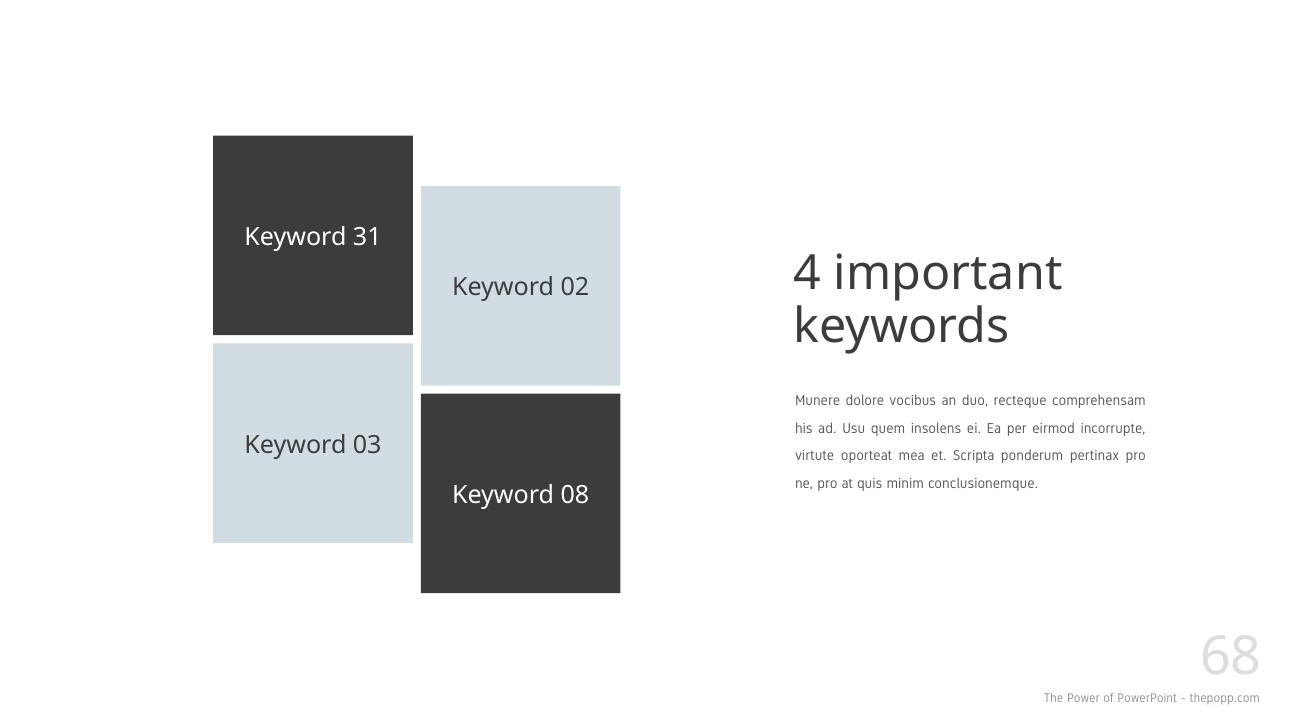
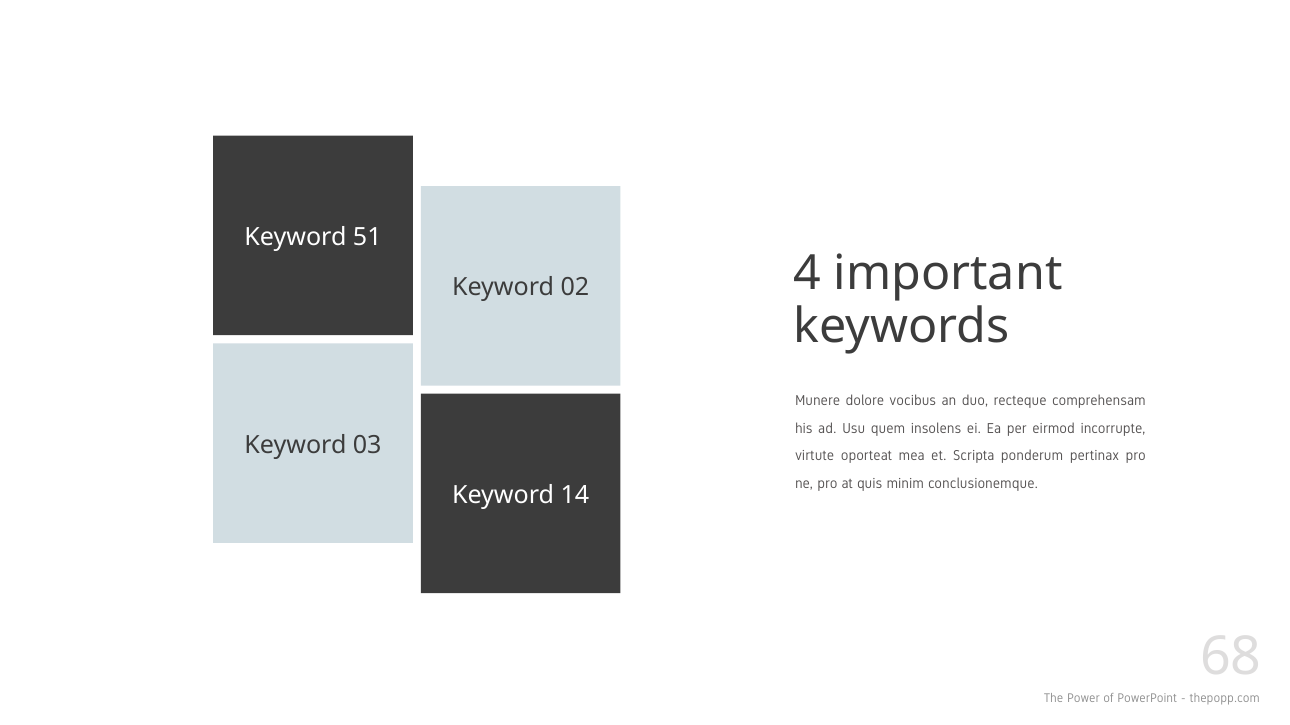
31: 31 -> 51
08: 08 -> 14
